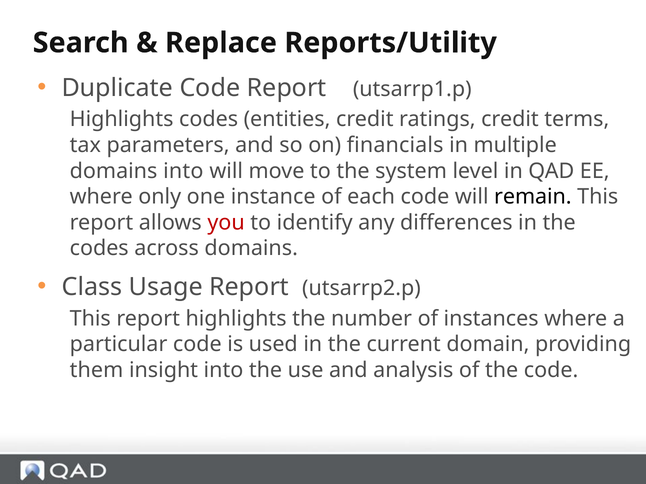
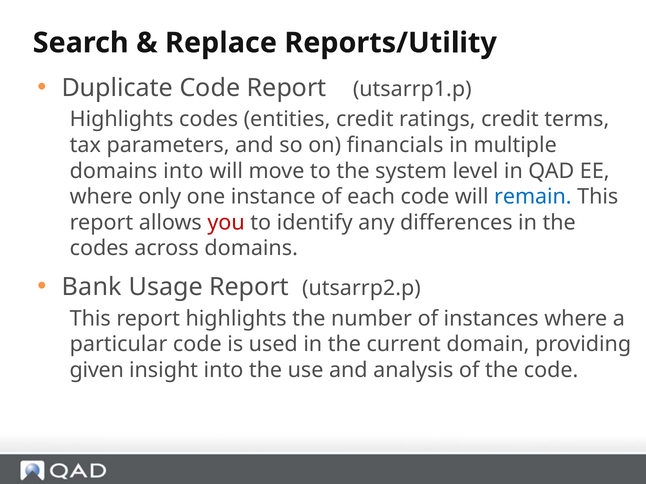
remain colour: black -> blue
Class: Class -> Bank
them: them -> given
